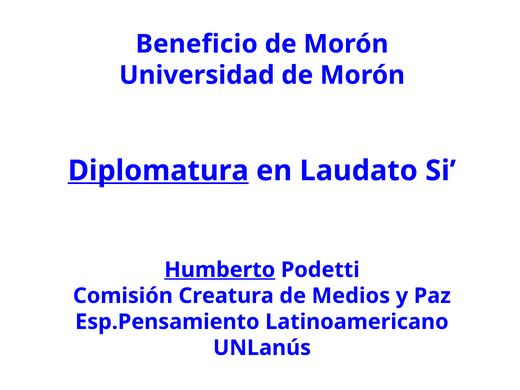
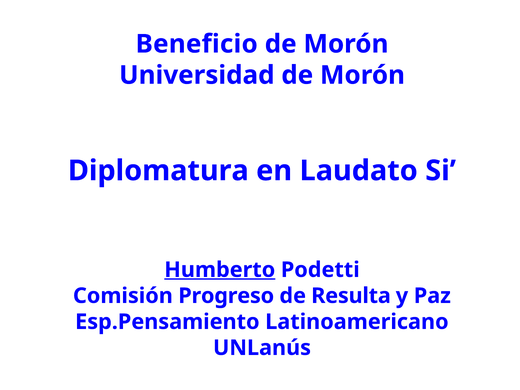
Diplomatura underline: present -> none
Creatura: Creatura -> Progreso
Medios: Medios -> Resulta
